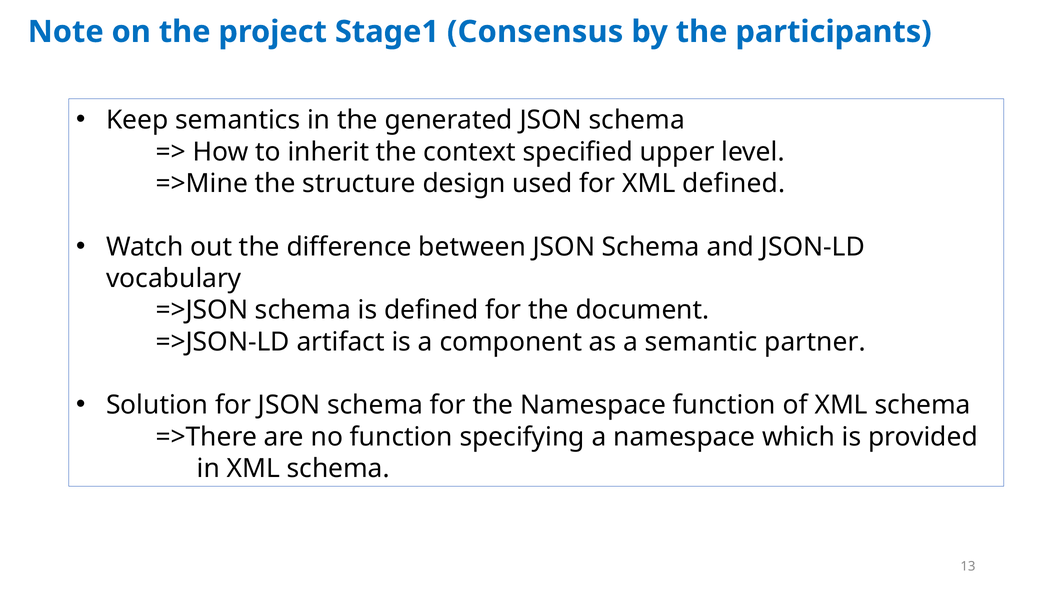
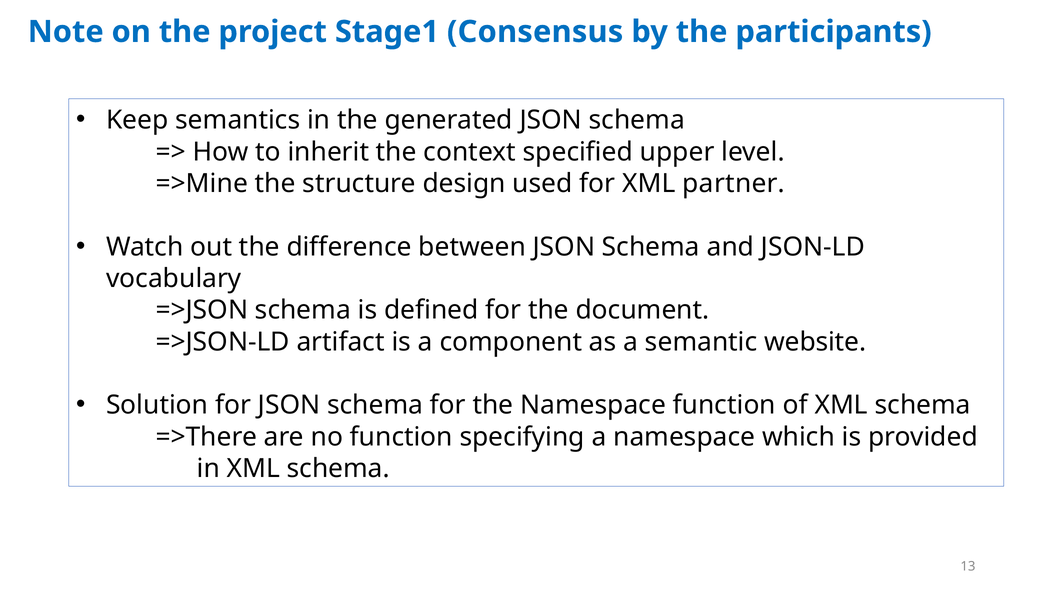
XML defined: defined -> partner
partner: partner -> website
